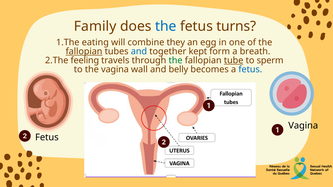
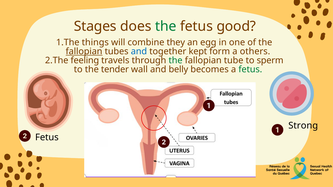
Family: Family -> Stages
the at (166, 26) colour: blue -> green
turns: turns -> good
eating: eating -> things
breath: breath -> others
tube underline: present -> none
the vagina: vagina -> tender
fetus at (250, 70) colour: blue -> green
Vagina at (303, 126): Vagina -> Strong
